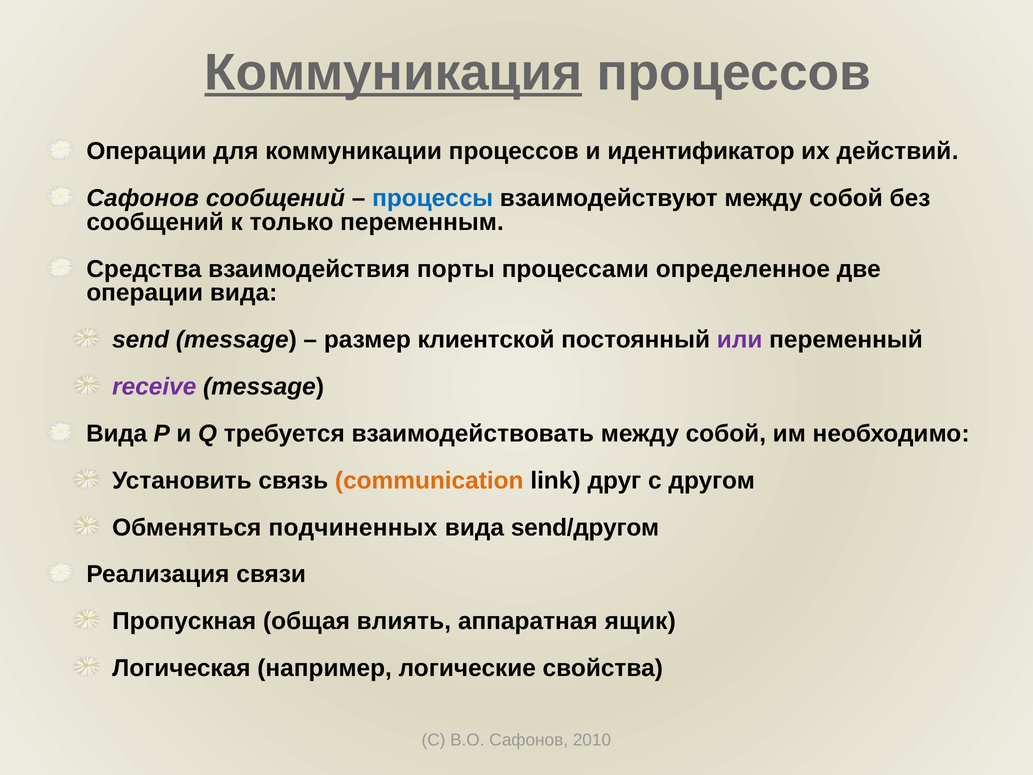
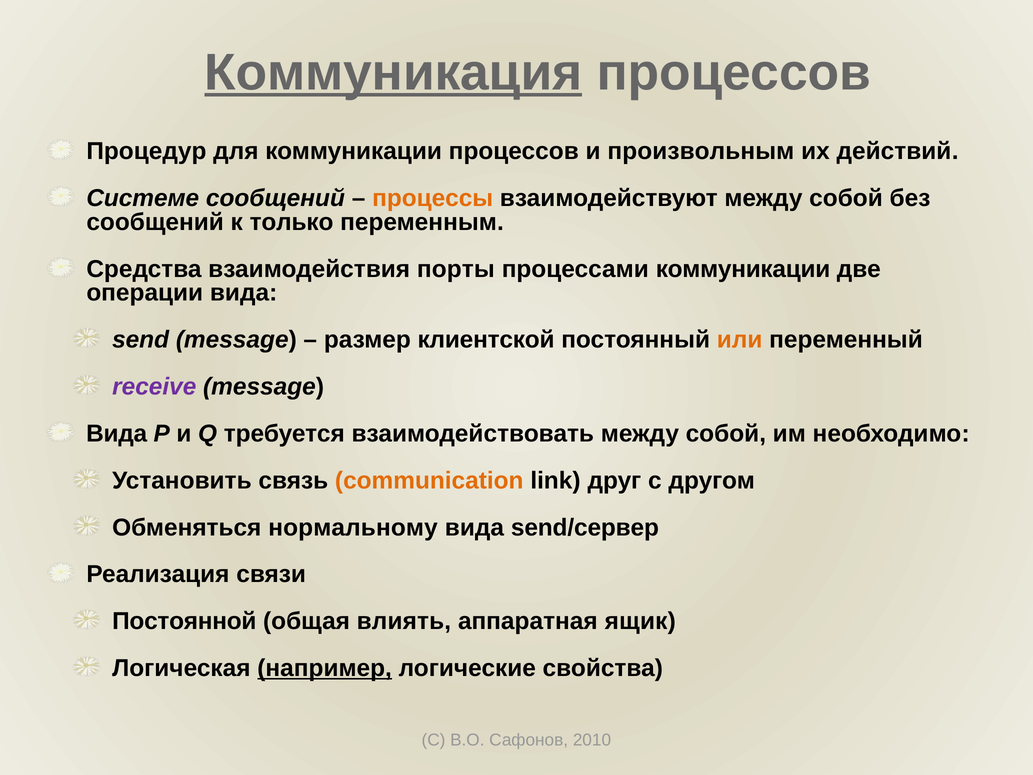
Операции at (146, 151): Операции -> Процедур
идентификатор: идентификатор -> произвольным
Сафонов at (143, 198): Сафонов -> Системе
процессы colour: blue -> orange
процессами определенное: определенное -> коммуникации
или colour: purple -> orange
подчиненных: подчиненных -> нормальному
send/другом: send/другом -> send/сервер
Пропускная: Пропускная -> Постоянной
например underline: none -> present
